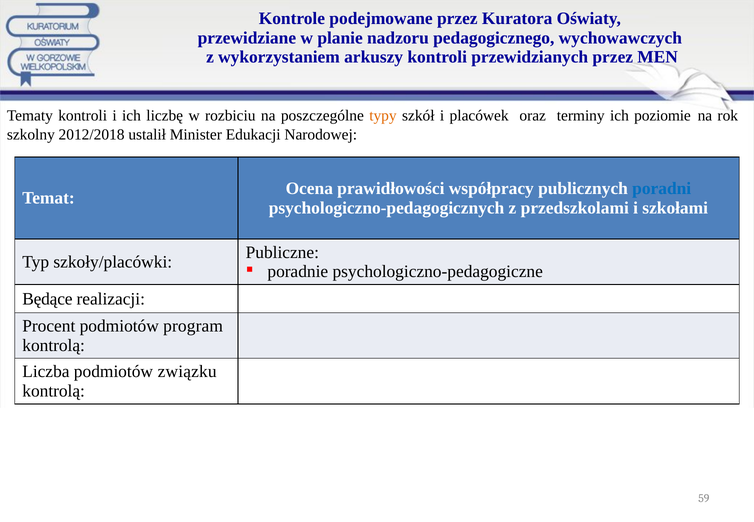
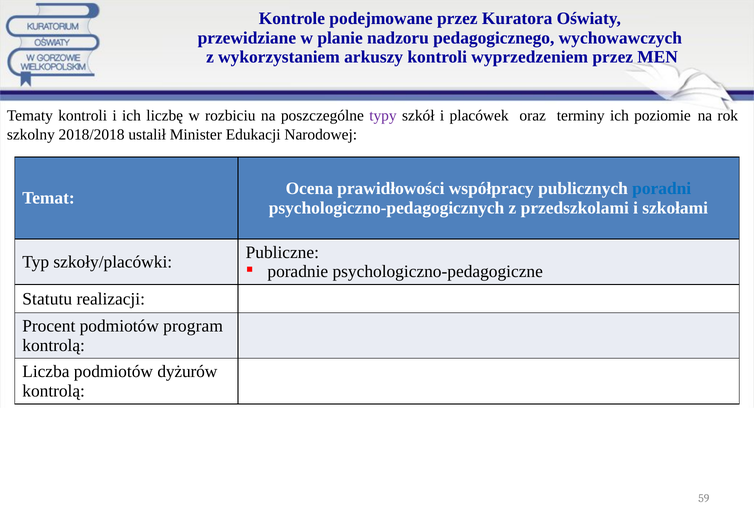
przewidzianych: przewidzianych -> wyprzedzeniem
typy colour: orange -> purple
2012/2018: 2012/2018 -> 2018/2018
Będące: Będące -> Statutu
związku: związku -> dyżurów
